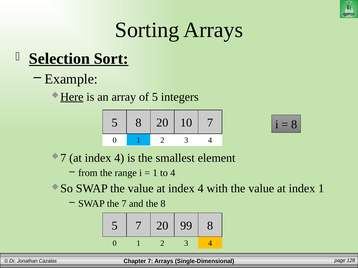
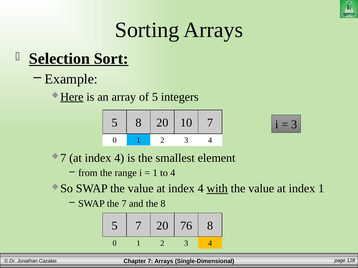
8 at (294, 125): 8 -> 3
with underline: none -> present
99: 99 -> 76
